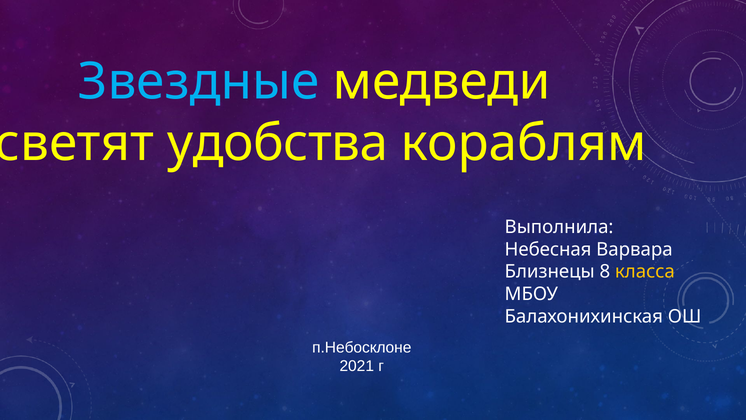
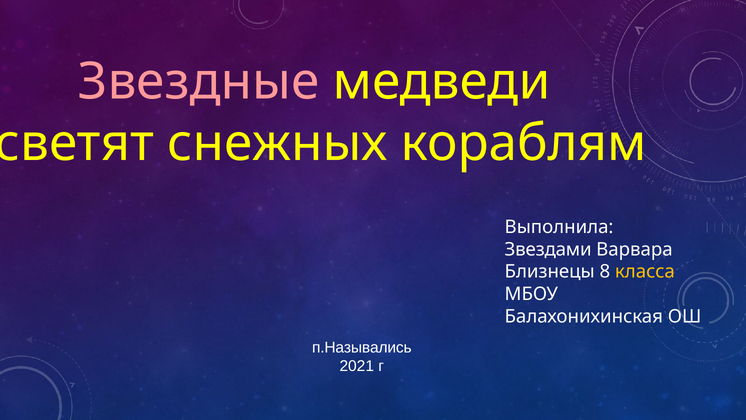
Звездные colour: light blue -> pink
удобства: удобства -> снежных
Небесная: Небесная -> Звездами
п.Небосклоне: п.Небосклоне -> п.Назывались
